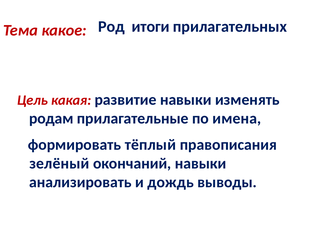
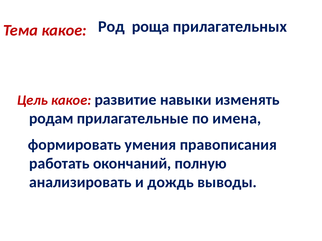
итоги: итоги -> роща
Цель какая: какая -> какое
тёплый: тёплый -> умения
зелёный: зелёный -> работать
окончаний навыки: навыки -> полную
